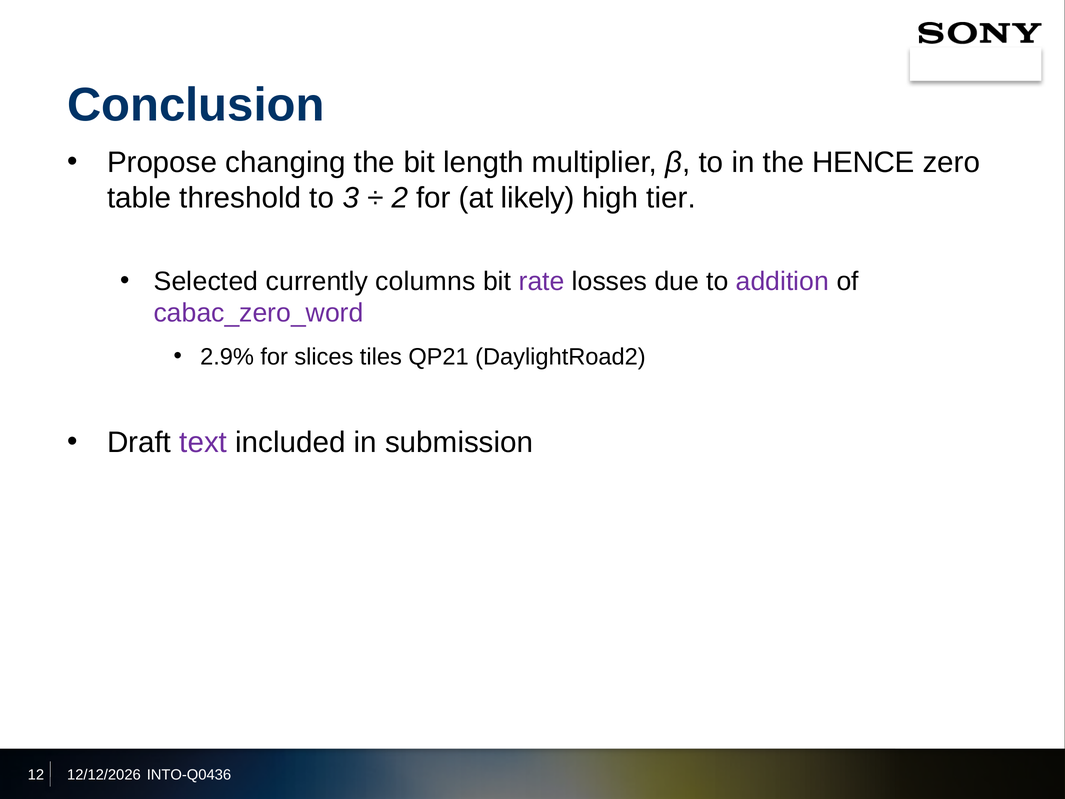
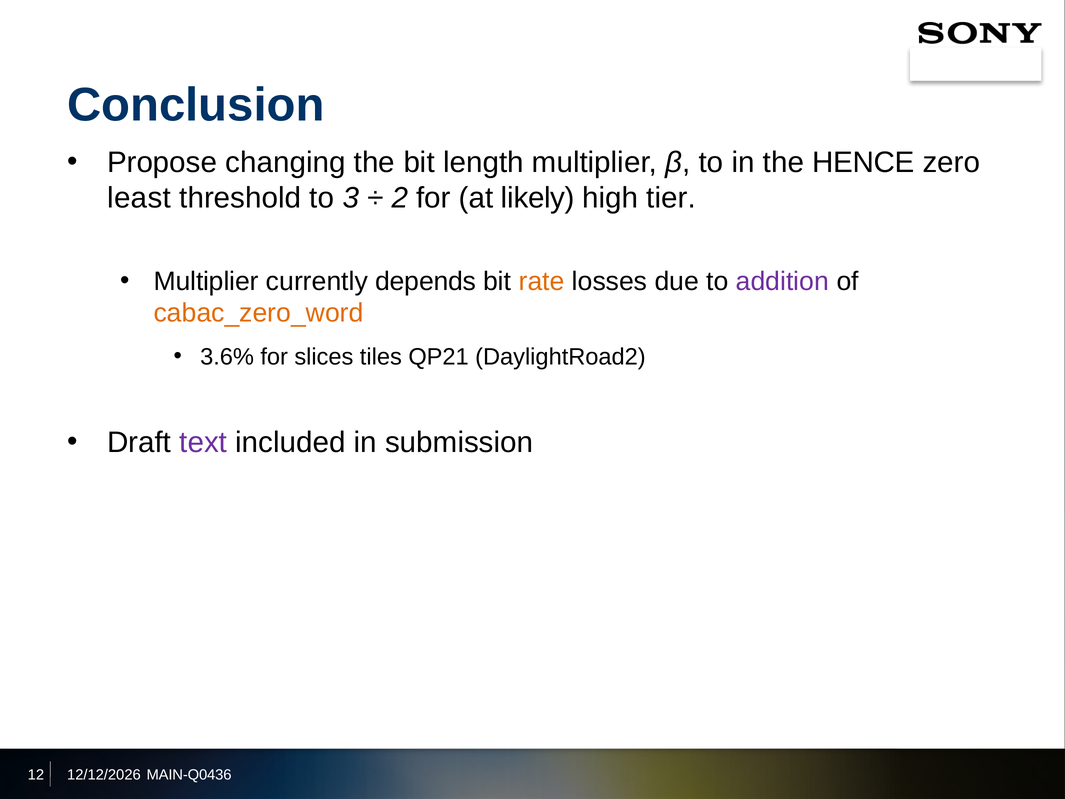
table: table -> least
Selected at (206, 281): Selected -> Multiplier
columns: columns -> depends
rate colour: purple -> orange
cabac_zero_word colour: purple -> orange
2.9%: 2.9% -> 3.6%
INTO-Q0436: INTO-Q0436 -> MAIN-Q0436
